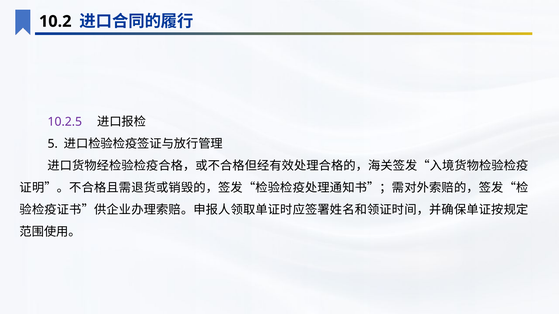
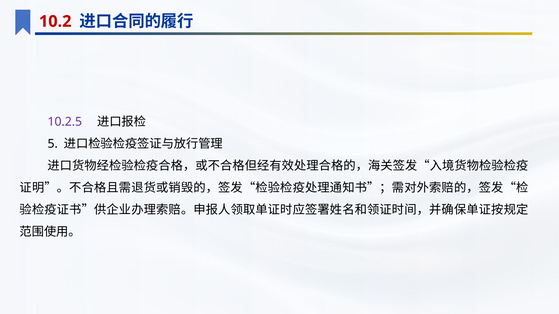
10.2 colour: black -> red
